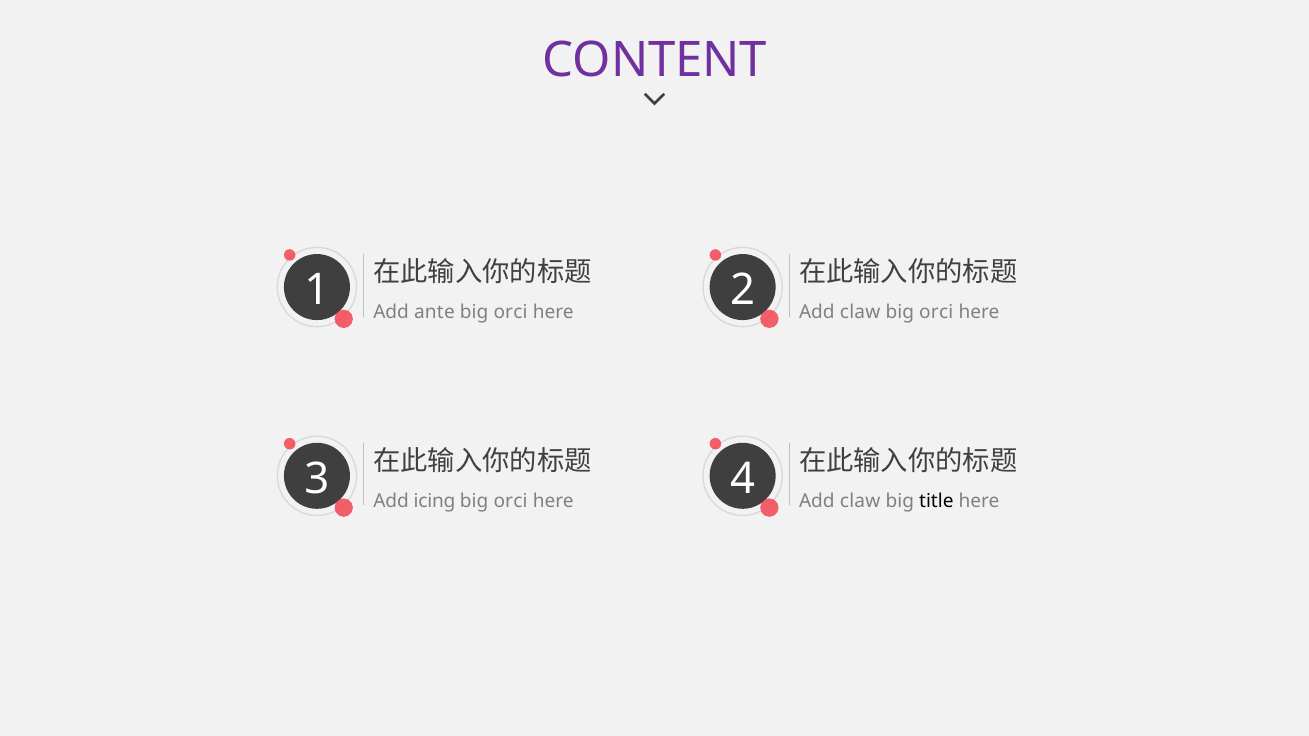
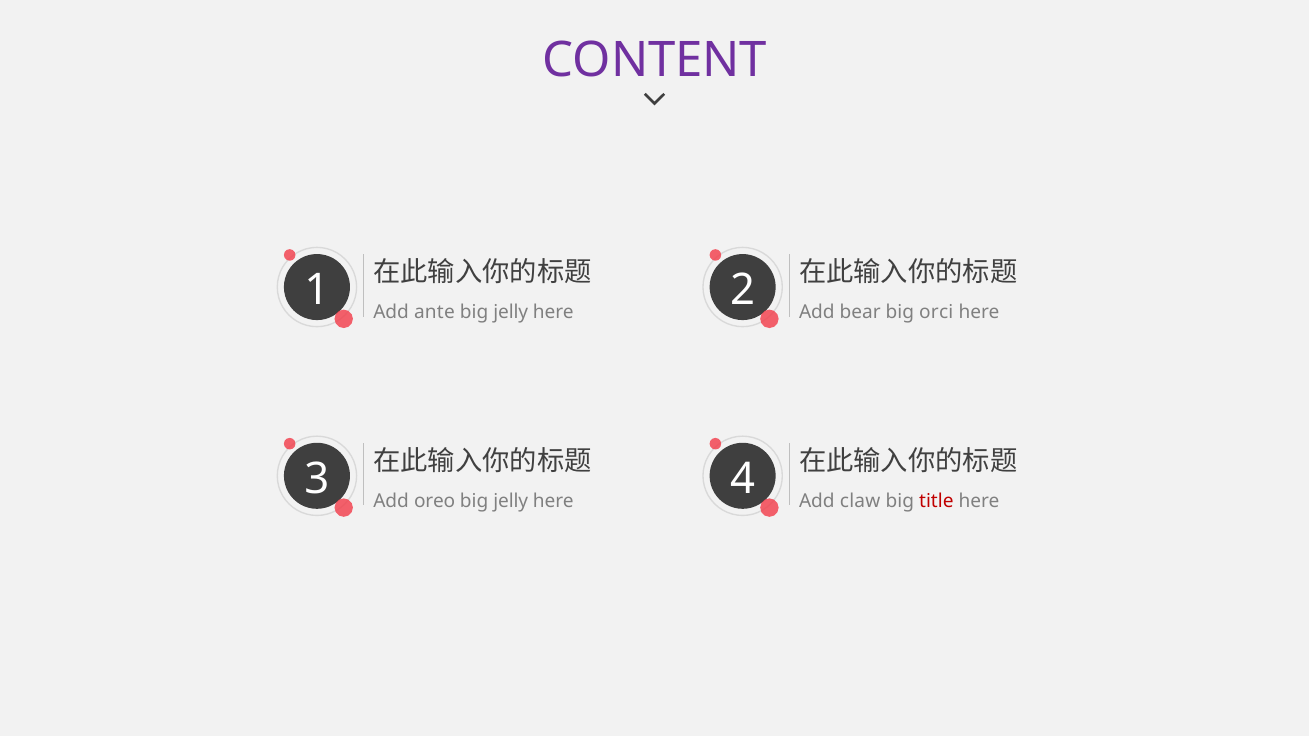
orci at (511, 313): orci -> jelly
claw at (860, 313): claw -> bear
icing: icing -> oreo
orci at (511, 502): orci -> jelly
title colour: black -> red
